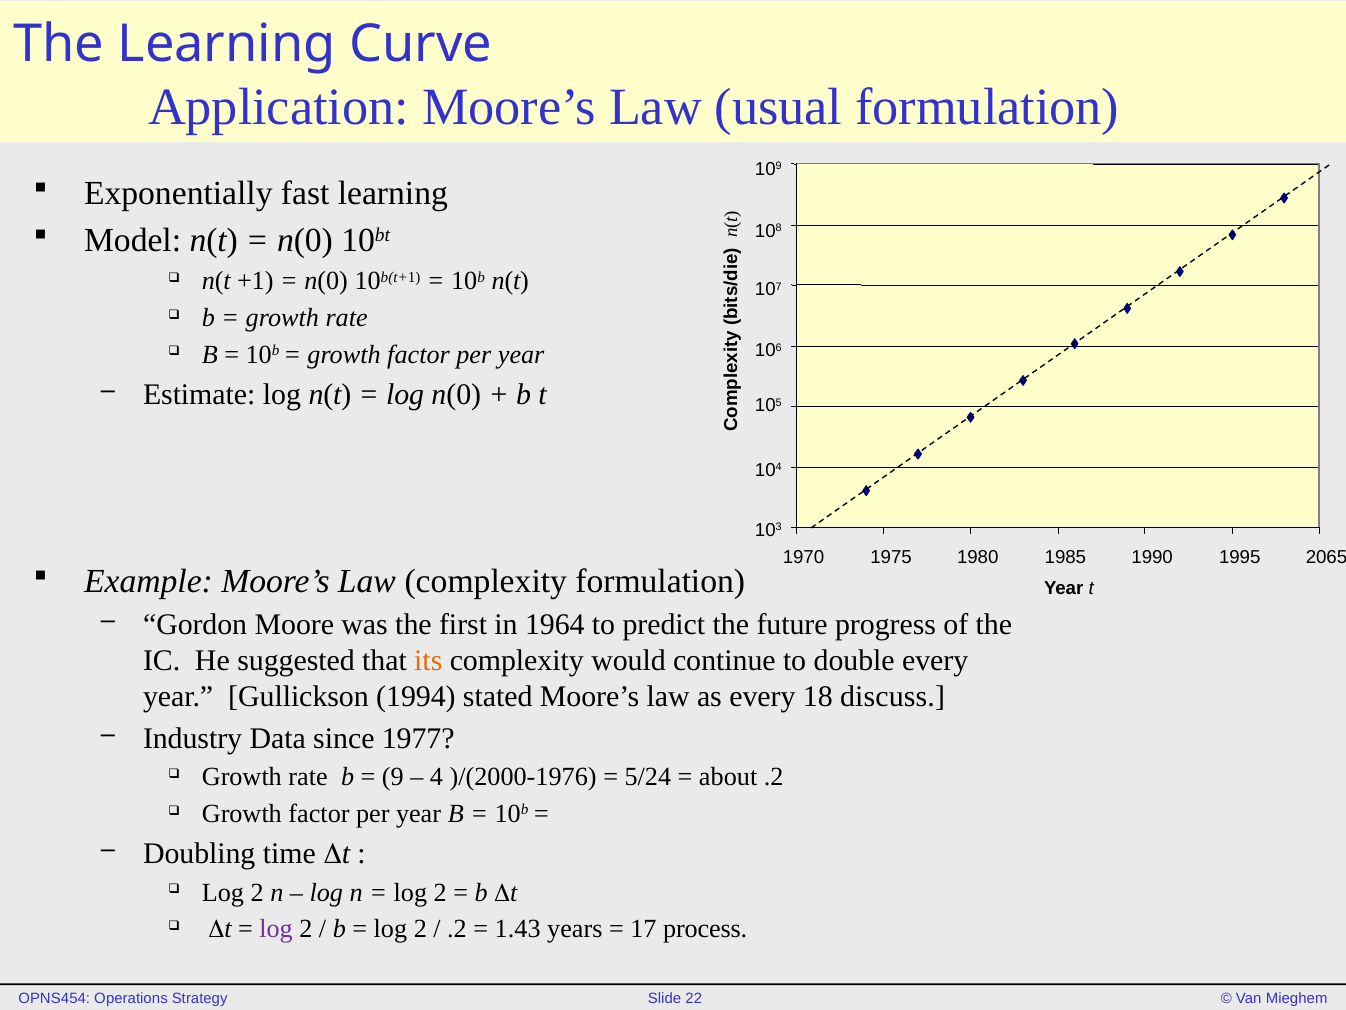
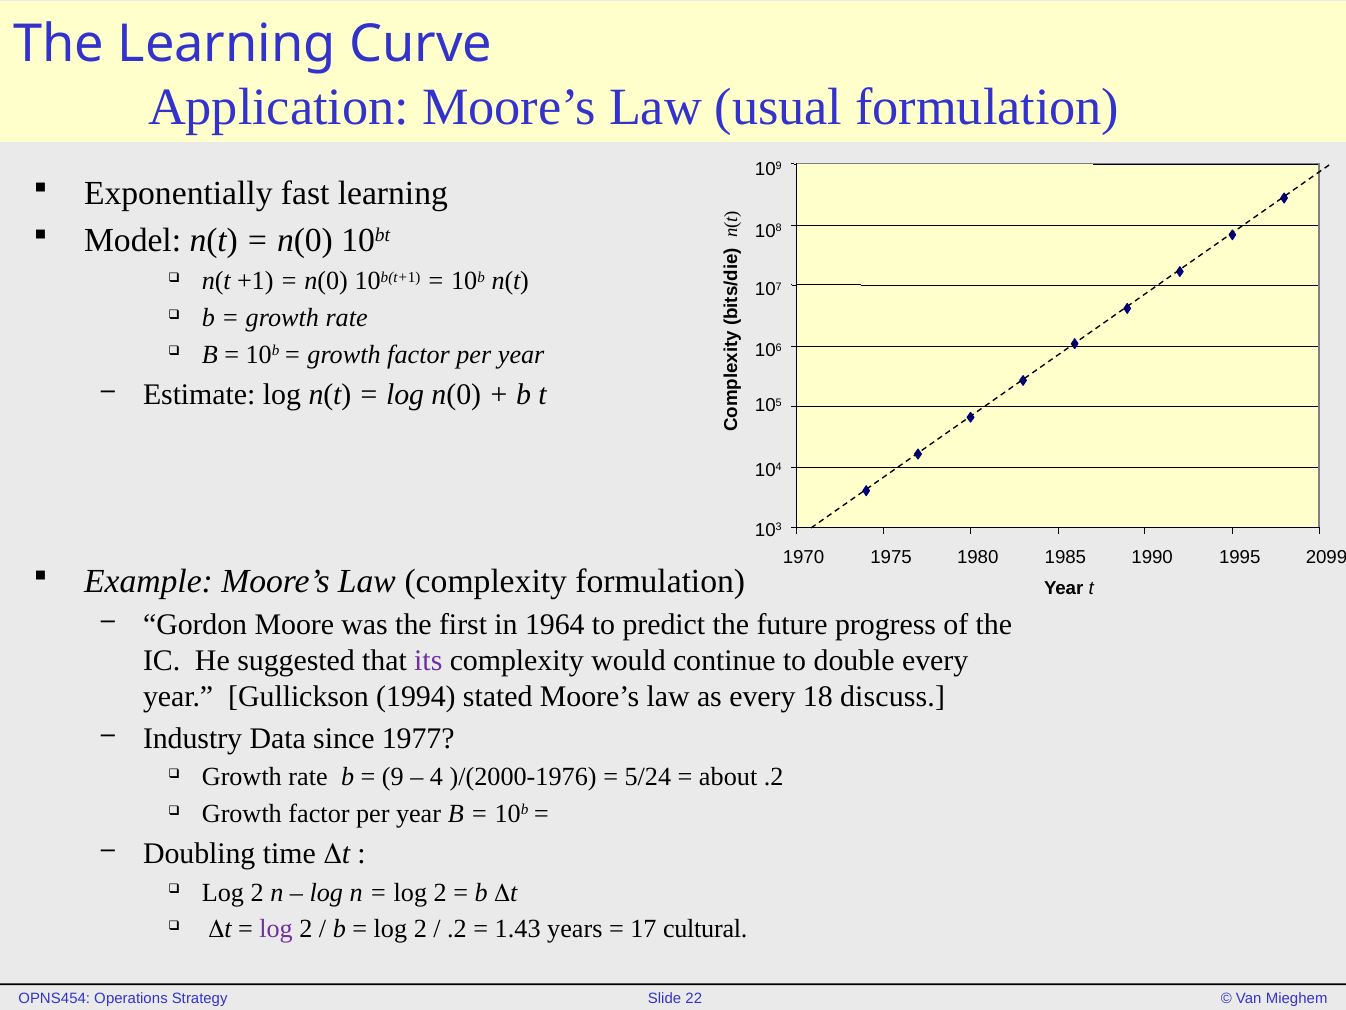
2065: 2065 -> 2099
its colour: orange -> purple
process: process -> cultural
